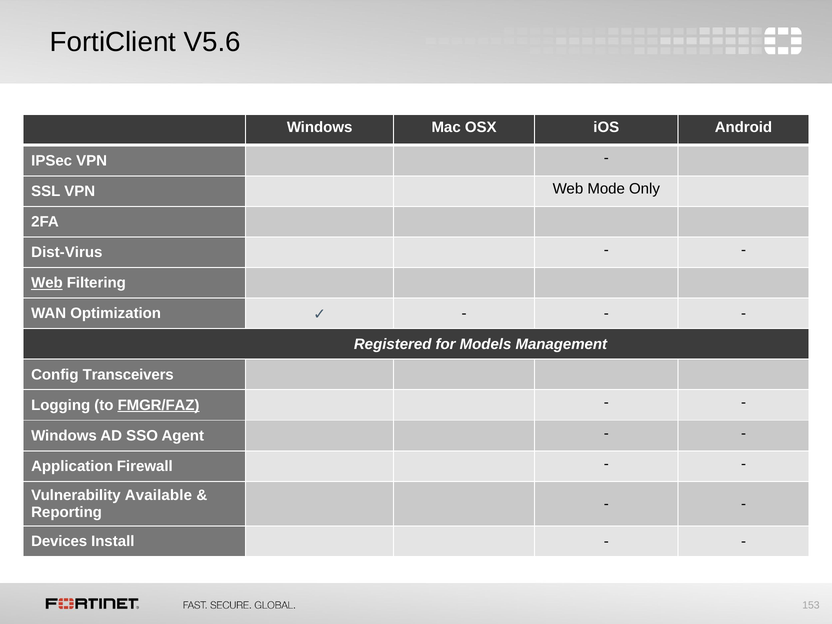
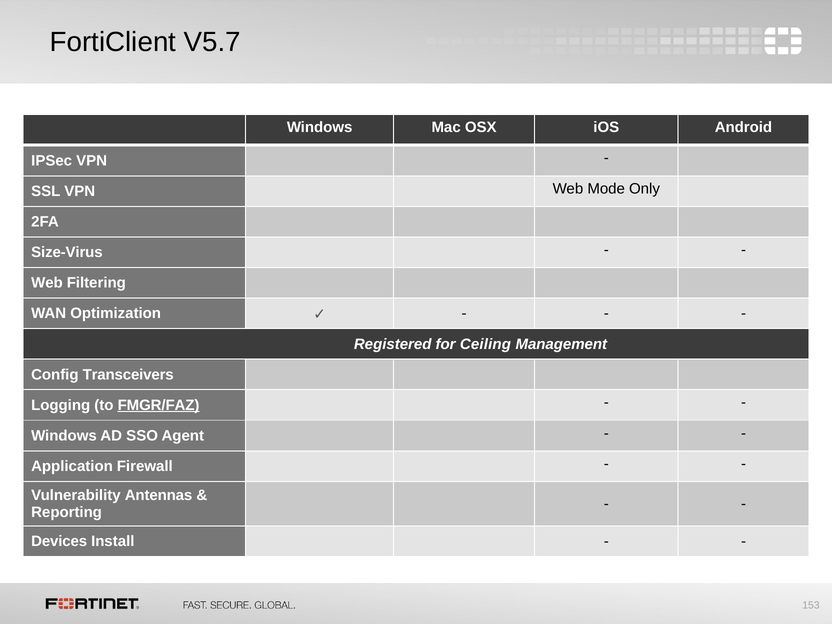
V5.6: V5.6 -> V5.7
Dist-Virus: Dist-Virus -> Size-Virus
Web at (47, 283) underline: present -> none
Models: Models -> Ceiling
Available: Available -> Antennas
